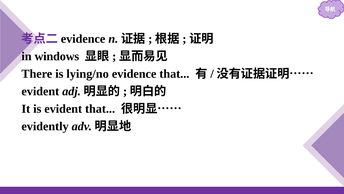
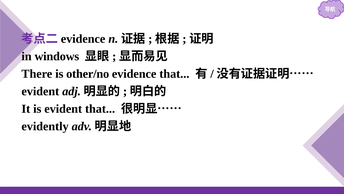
lying/no: lying/no -> other/no
